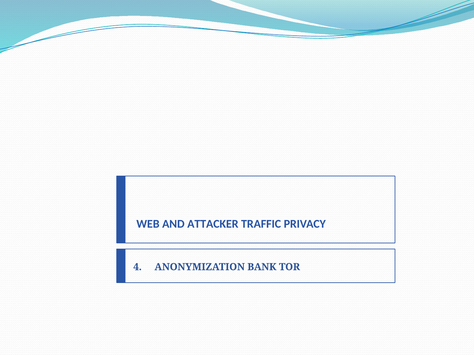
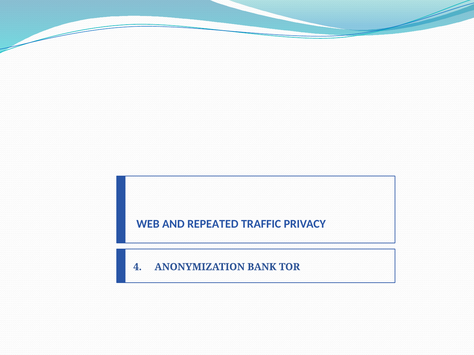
ATTACKER: ATTACKER -> REPEATED
